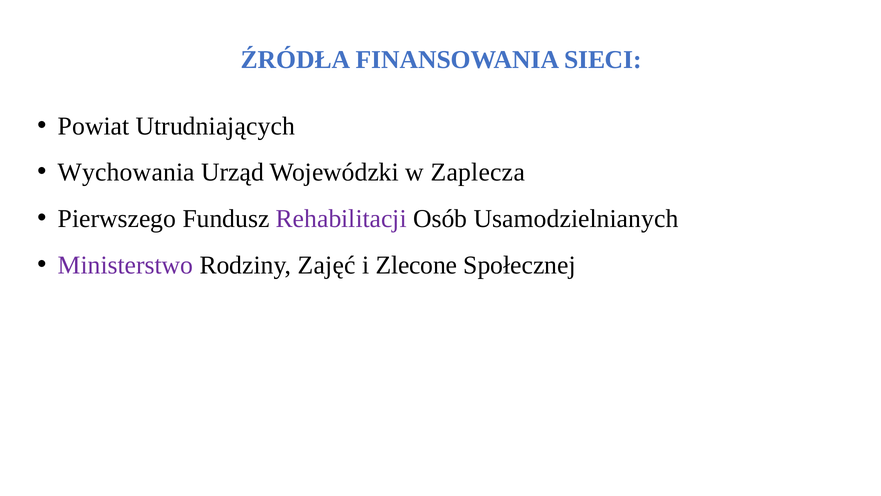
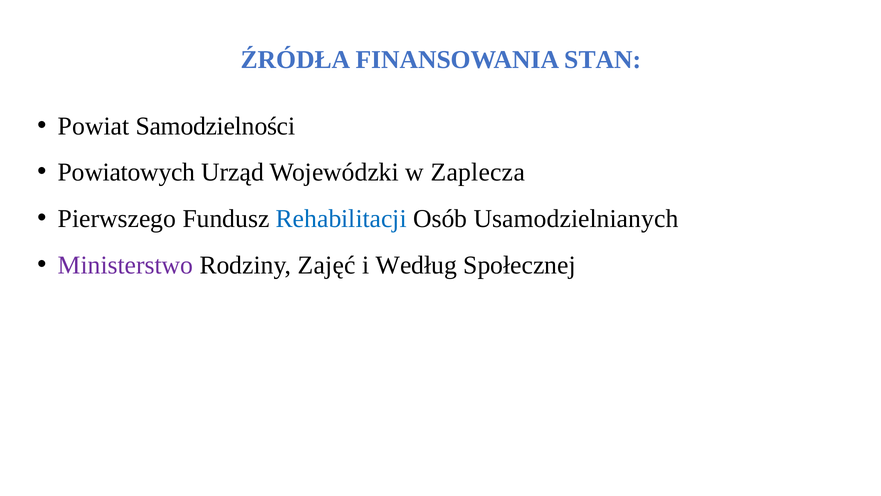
SIECI: SIECI -> STAN
Utrudniających: Utrudniających -> Samodzielności
Wychowania: Wychowania -> Powiatowych
Rehabilitacji colour: purple -> blue
Zlecone: Zlecone -> Według
